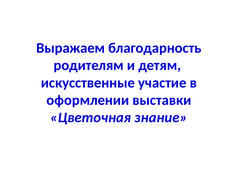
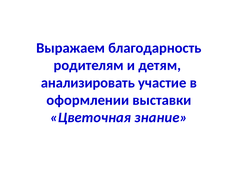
искусственные: искусственные -> анализировать
